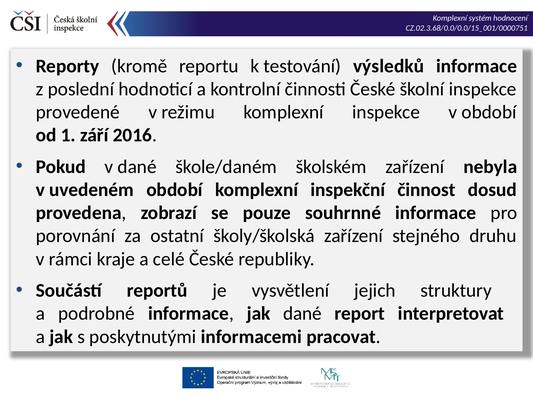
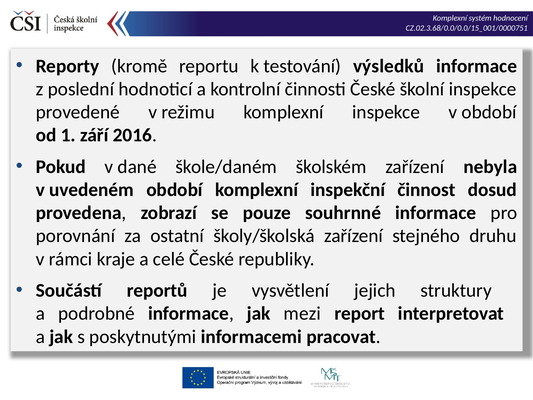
jak dané: dané -> mezi
